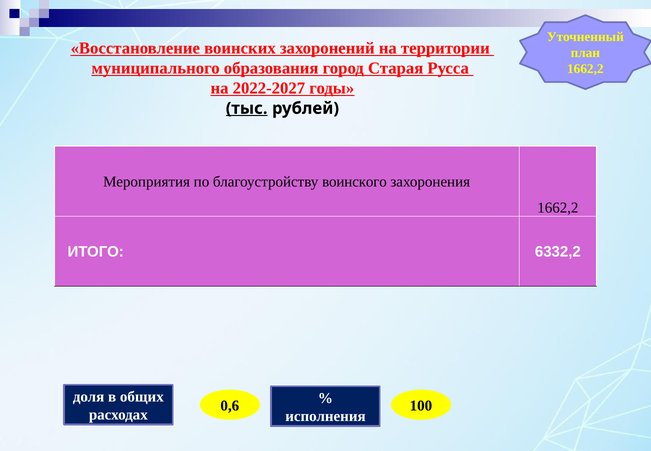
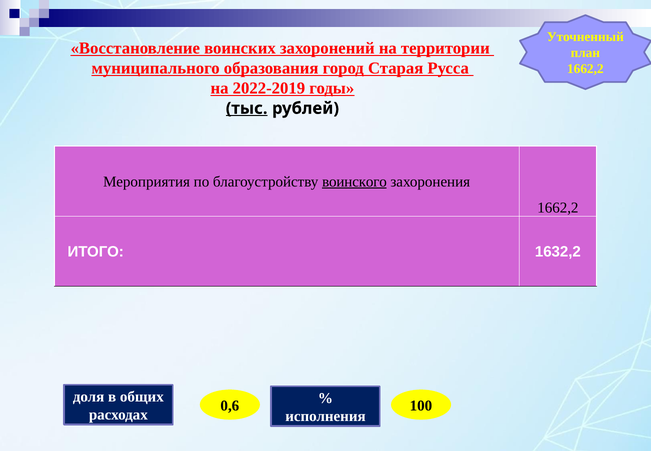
2022-2027: 2022-2027 -> 2022-2019
воинского underline: none -> present
6332,2: 6332,2 -> 1632,2
